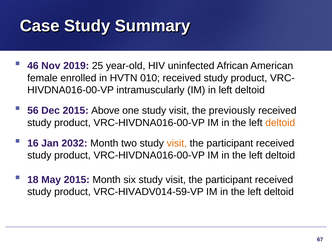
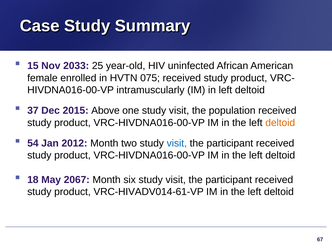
46: 46 -> 15
2019: 2019 -> 2033
010: 010 -> 075
56: 56 -> 37
previously: previously -> population
16: 16 -> 54
2032: 2032 -> 2012
visit at (177, 143) colour: orange -> blue
May 2015: 2015 -> 2067
VRC-HIVADV014-59-VP: VRC-HIVADV014-59-VP -> VRC-HIVADV014-61-VP
